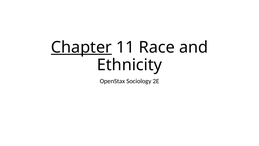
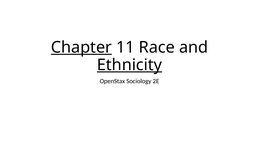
Ethnicity underline: none -> present
